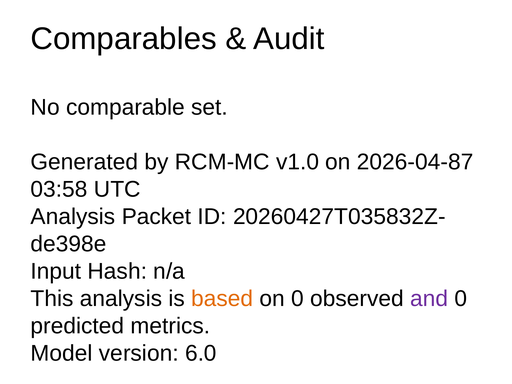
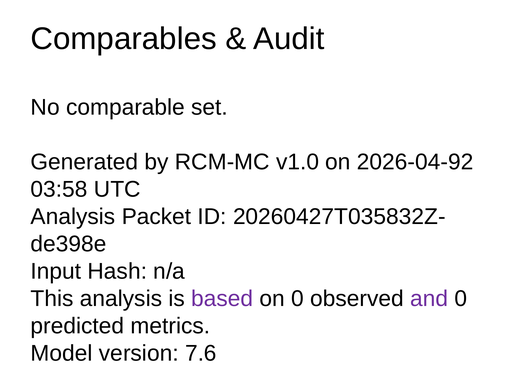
2026-04-87: 2026-04-87 -> 2026-04-92
based colour: orange -> purple
6.0: 6.0 -> 7.6
